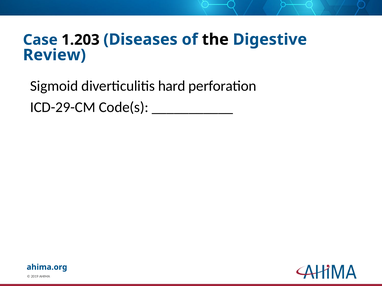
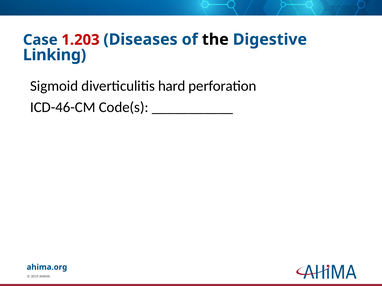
1.203 colour: black -> red
Review: Review -> Linking
ICD-29-CM: ICD-29-CM -> ICD-46-CM
